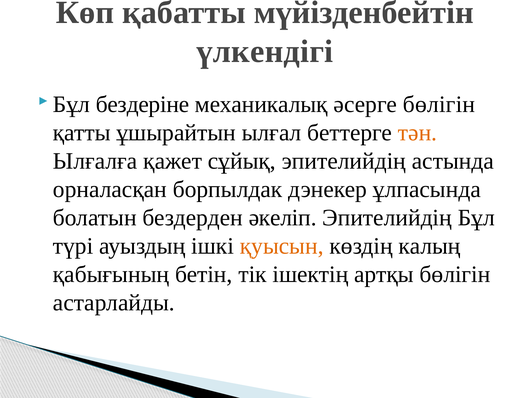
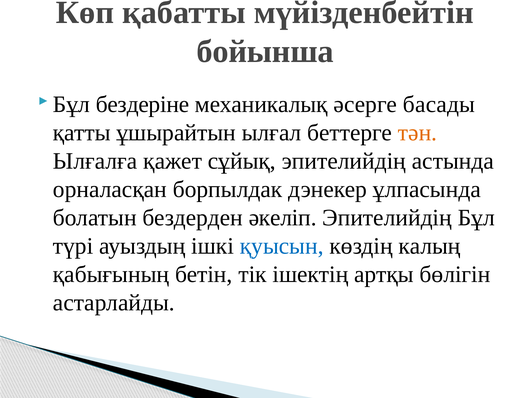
үлкендігі: үлкендігі -> бойынша
әсерге бөлігін: бөлігін -> басады
қуысын colour: orange -> blue
